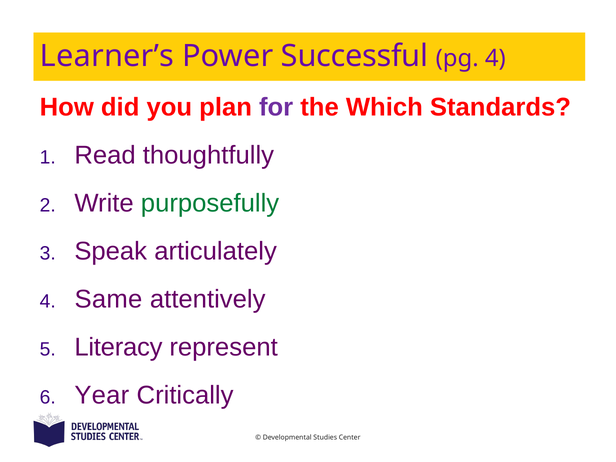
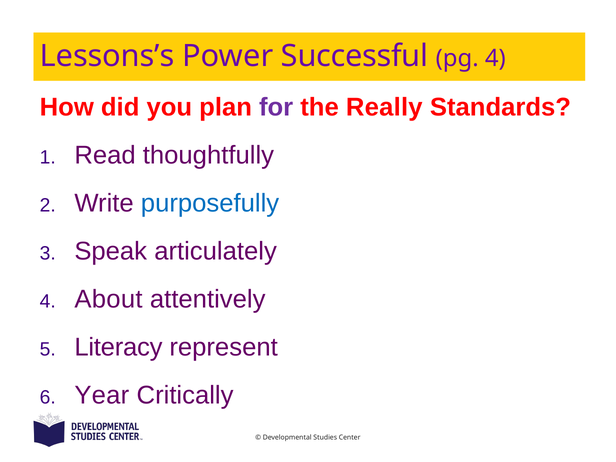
Learner’s: Learner’s -> Lessons’s
Which: Which -> Really
purposefully colour: green -> blue
Same: Same -> About
